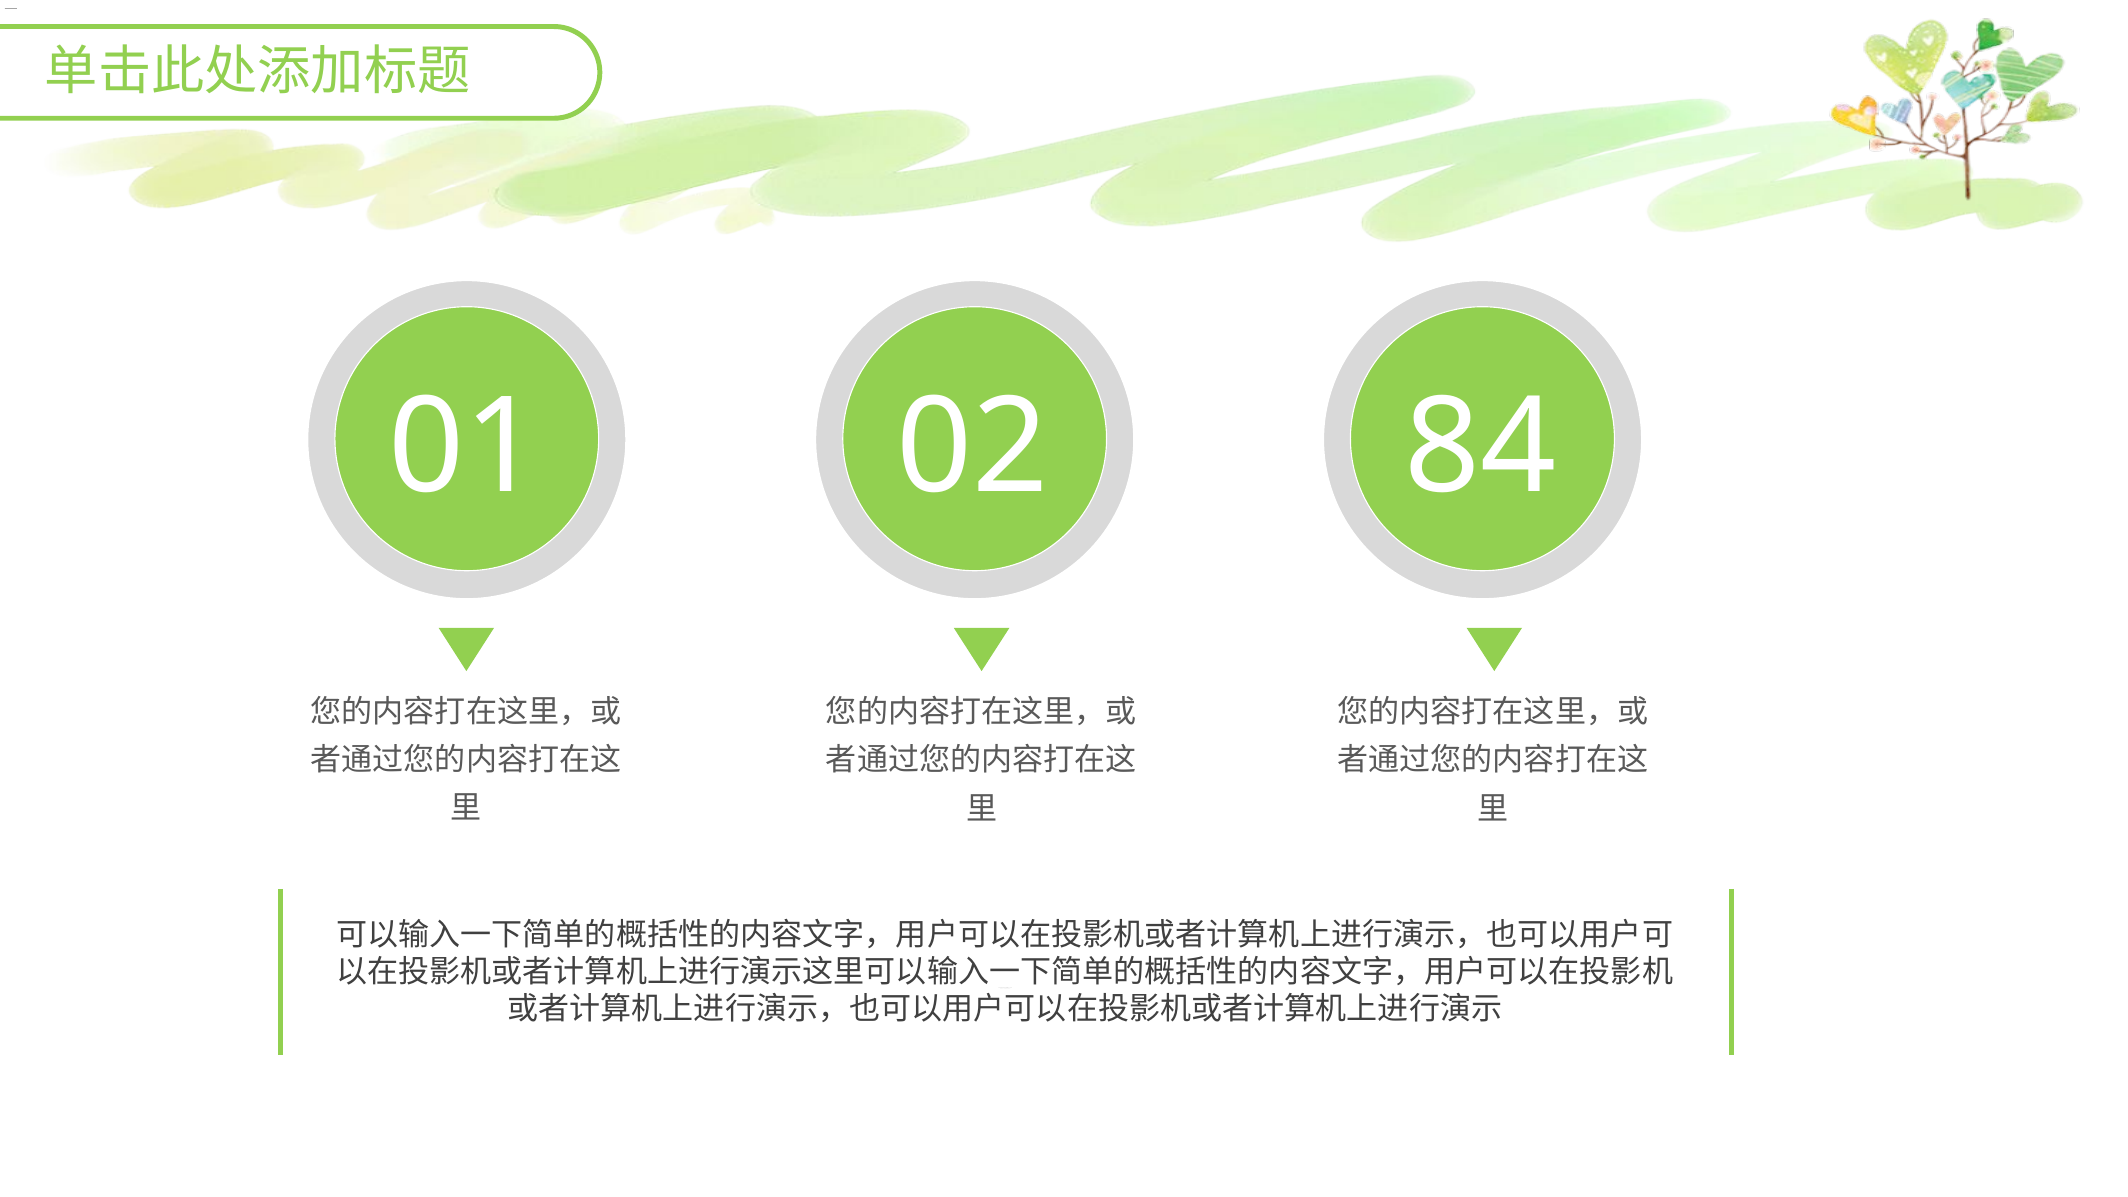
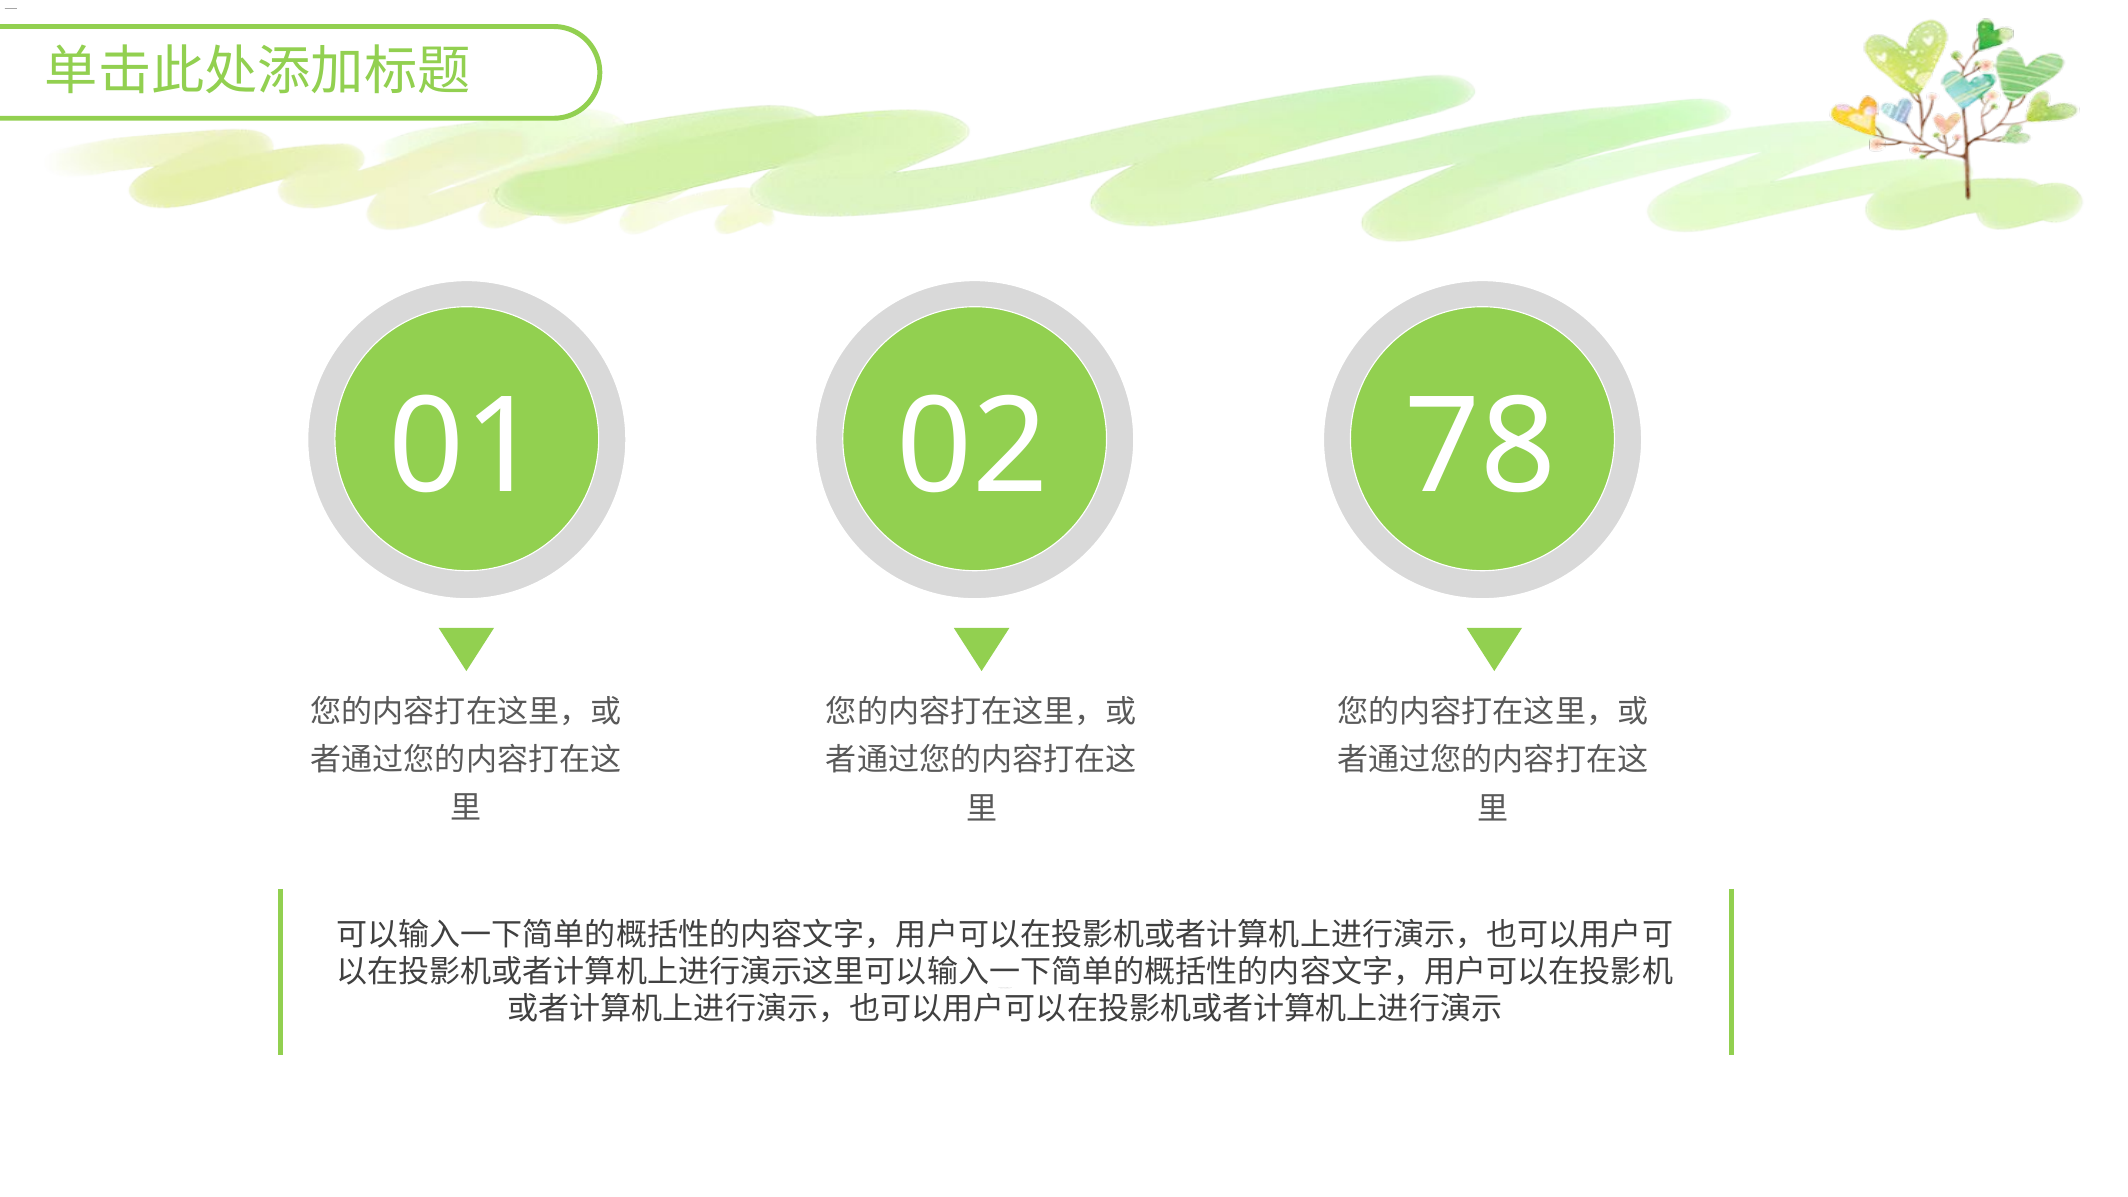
84: 84 -> 78
